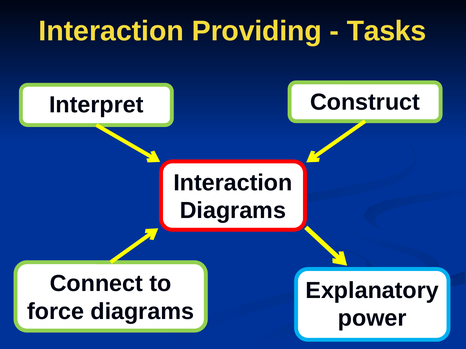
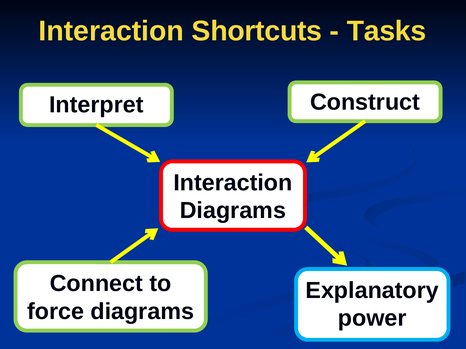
Providing: Providing -> Shortcuts
